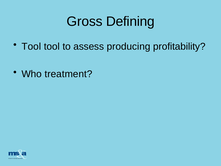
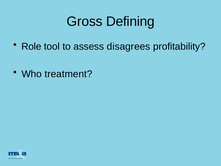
Tool at (31, 46): Tool -> Role
producing: producing -> disagrees
